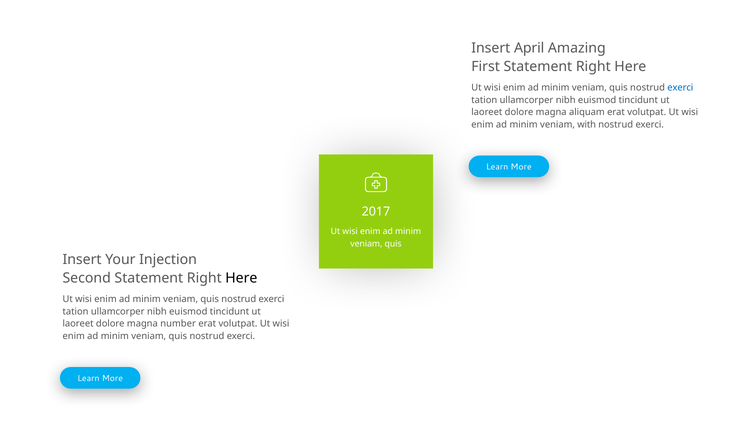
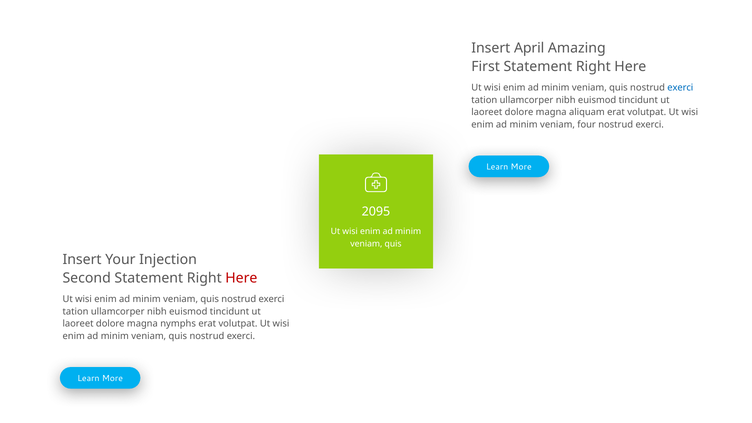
with: with -> four
2017: 2017 -> 2095
Here at (241, 278) colour: black -> red
number: number -> nymphs
